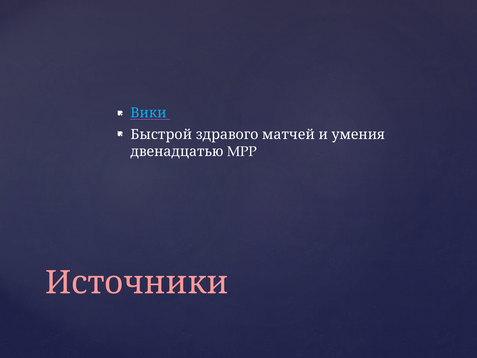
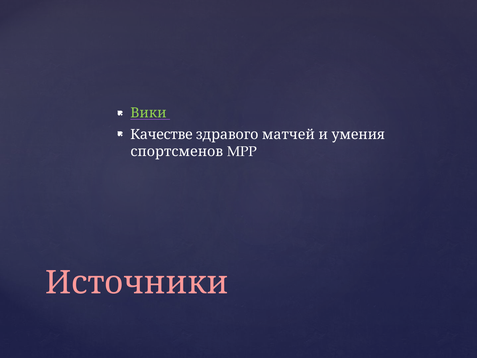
Вики colour: light blue -> light green
Быстрой: Быстрой -> Качестве
двенадцатью: двенадцатью -> спортсменов
